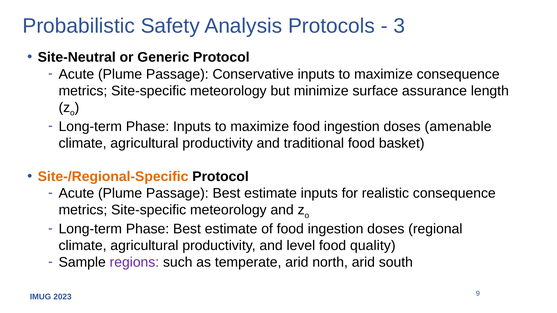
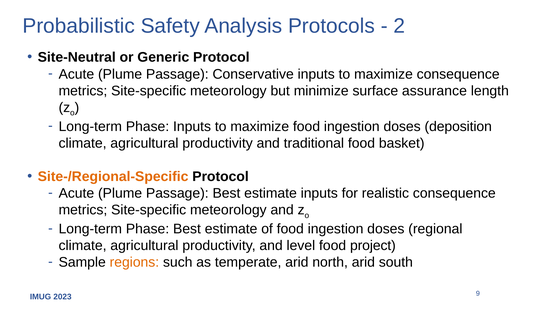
3: 3 -> 2
amenable: amenable -> deposition
quality: quality -> project
regions colour: purple -> orange
